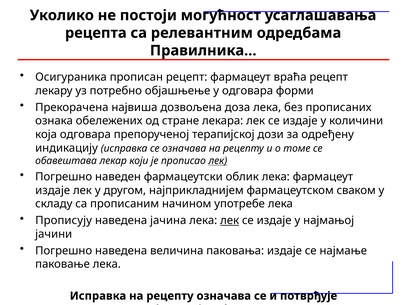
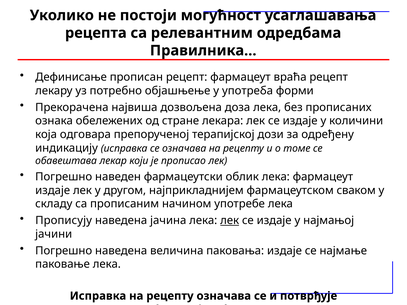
Осигураника: Осигураника -> Дефинисање
у одговара: одговара -> употреба
лек at (218, 161) underline: present -> none
